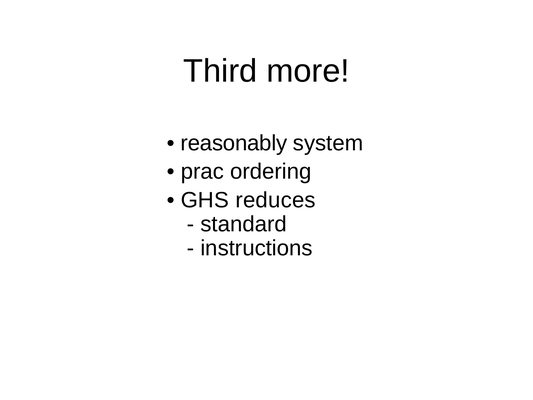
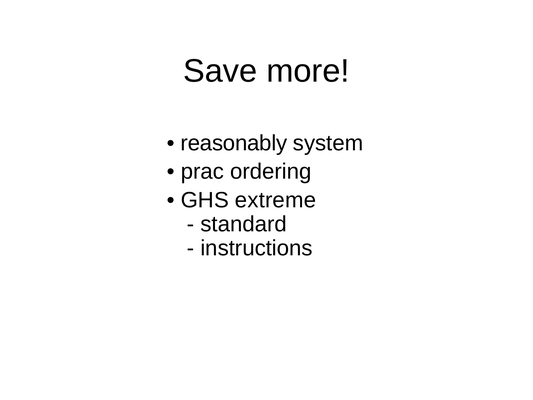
Third: Third -> Save
reduces: reduces -> extreme
